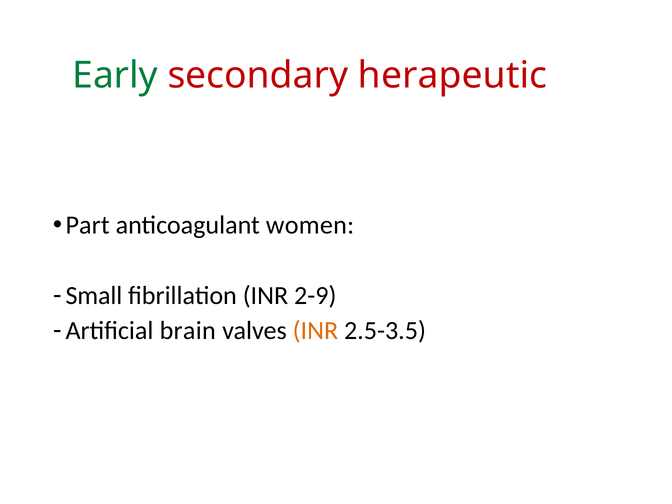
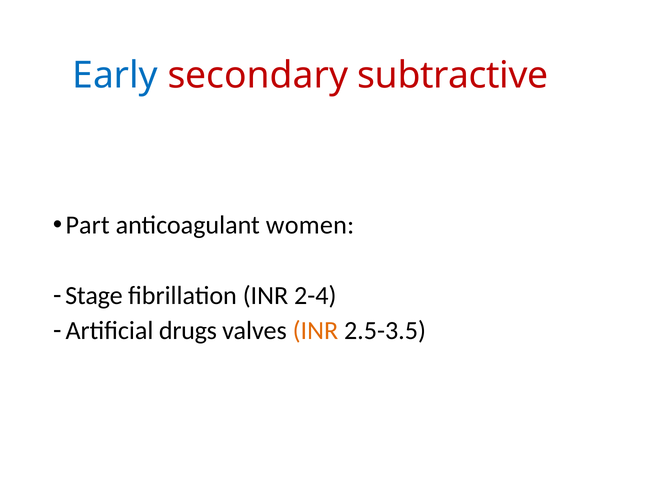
Early colour: green -> blue
herapeutic: herapeutic -> subtractive
Small: Small -> Stage
2-9: 2-9 -> 2-4
brain: brain -> drugs
